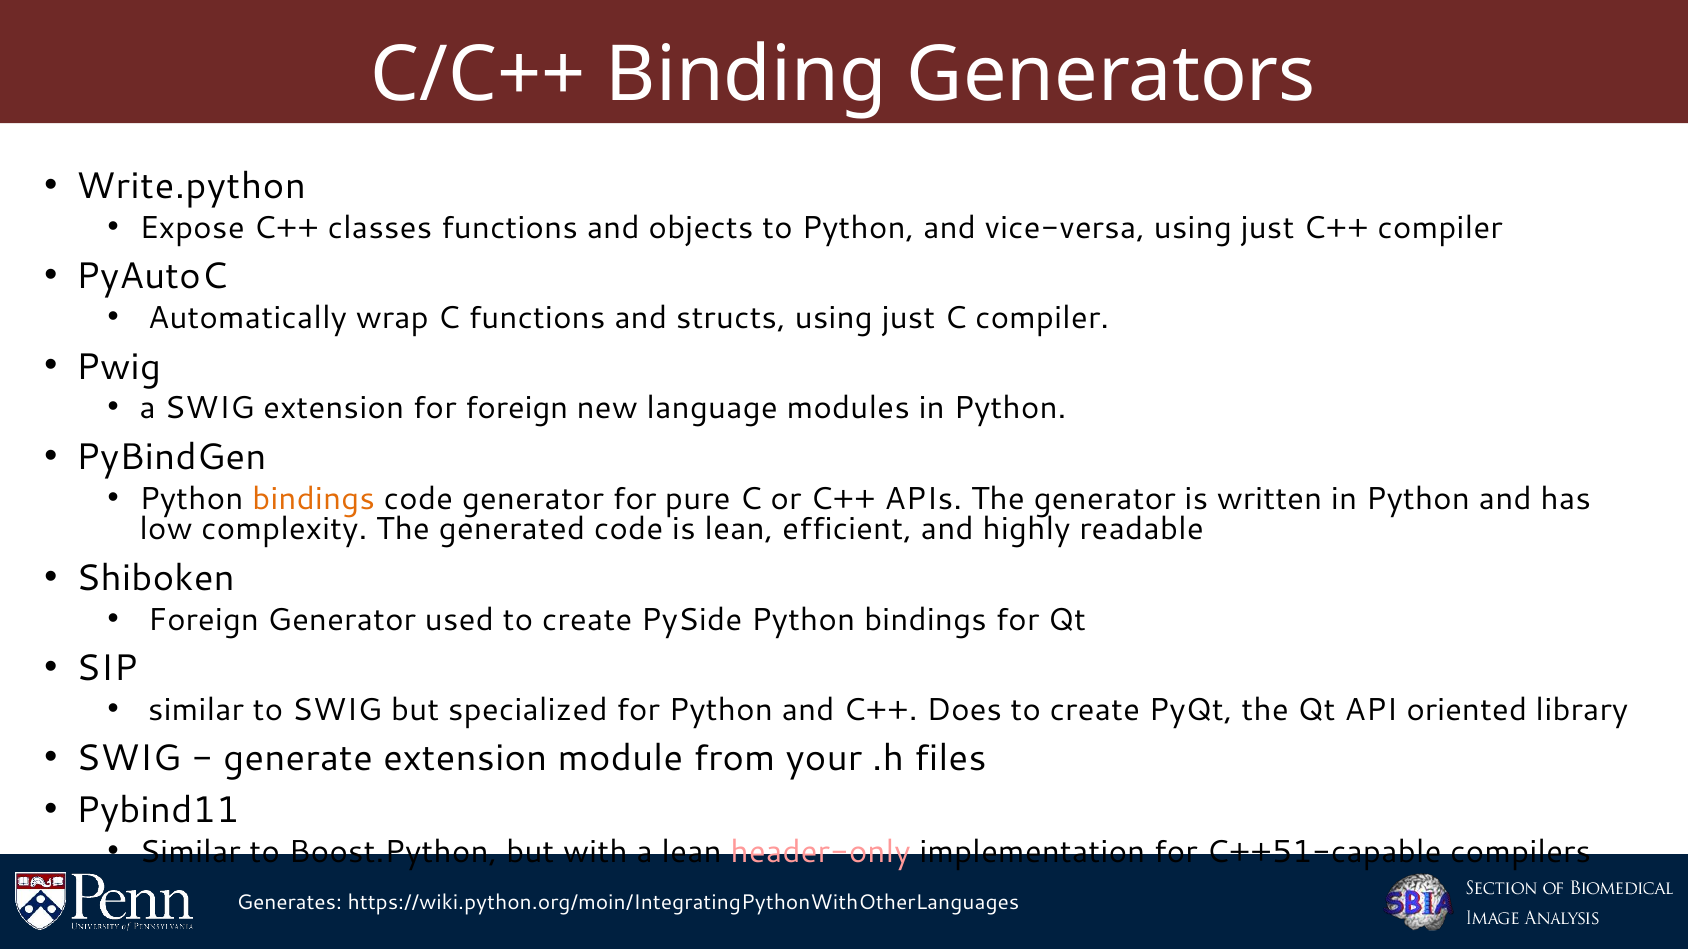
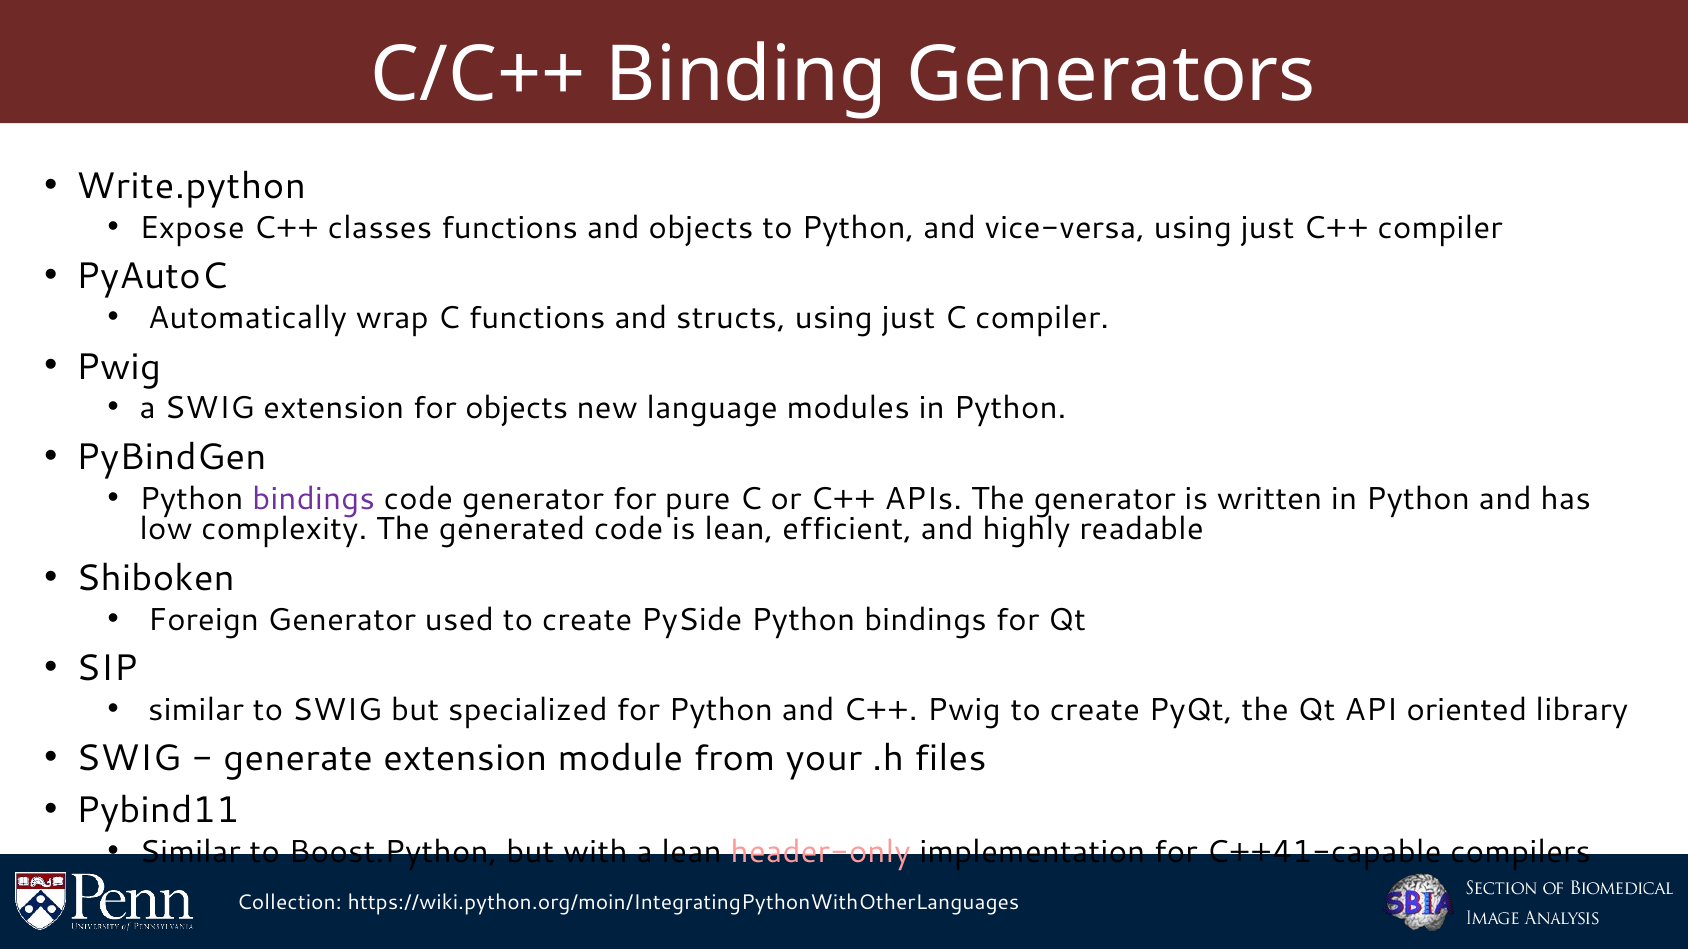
for foreign: foreign -> objects
bindings at (314, 499) colour: orange -> purple
C++ Does: Does -> Pwig
C++51-capable: C++51-capable -> C++41-capable
Generates: Generates -> Collection
